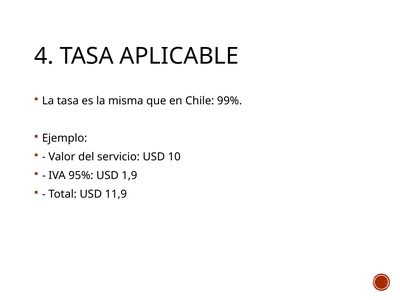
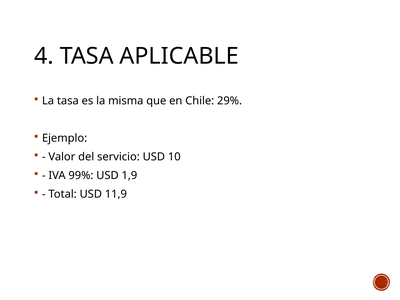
99%: 99% -> 29%
95%: 95% -> 99%
